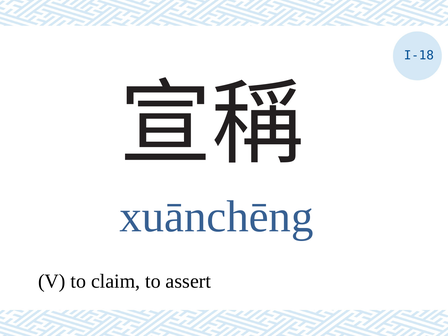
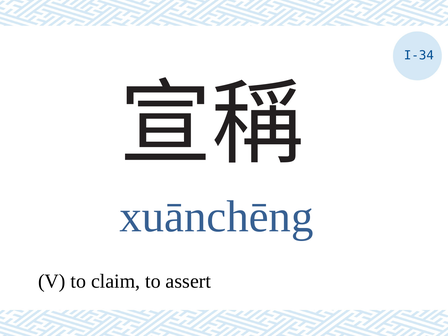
I-18: I-18 -> I-34
